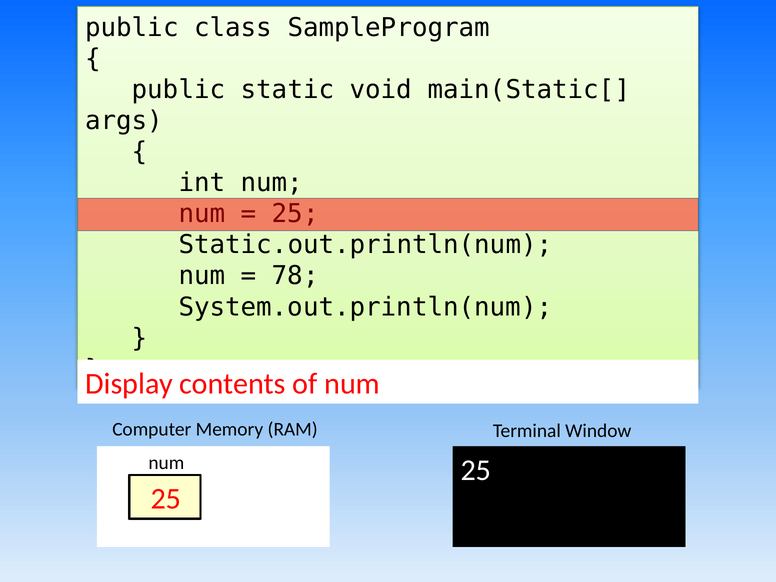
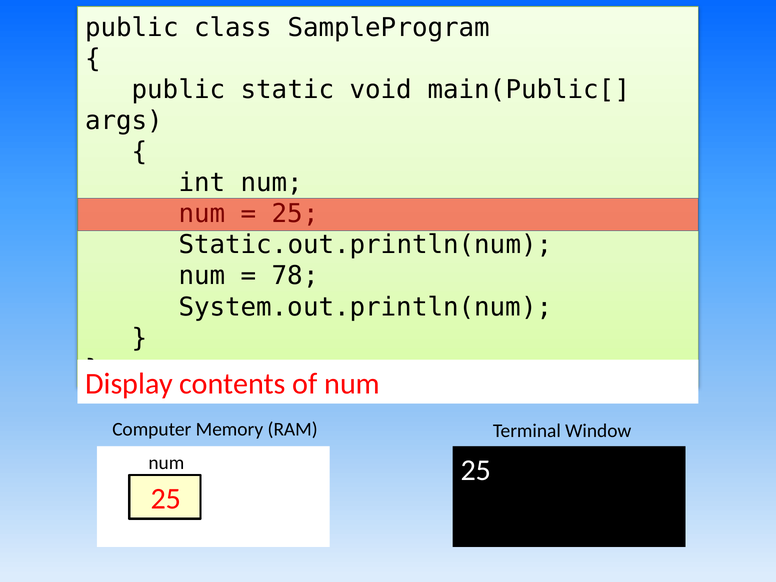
main(Static[: main(Static[ -> main(Public[
